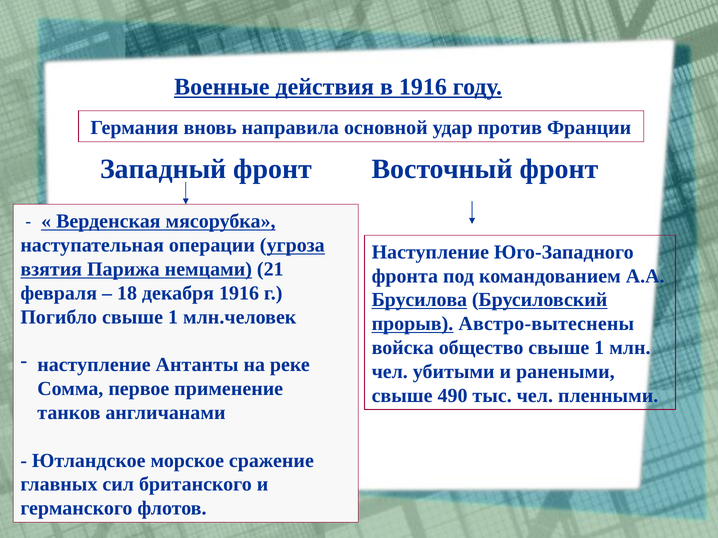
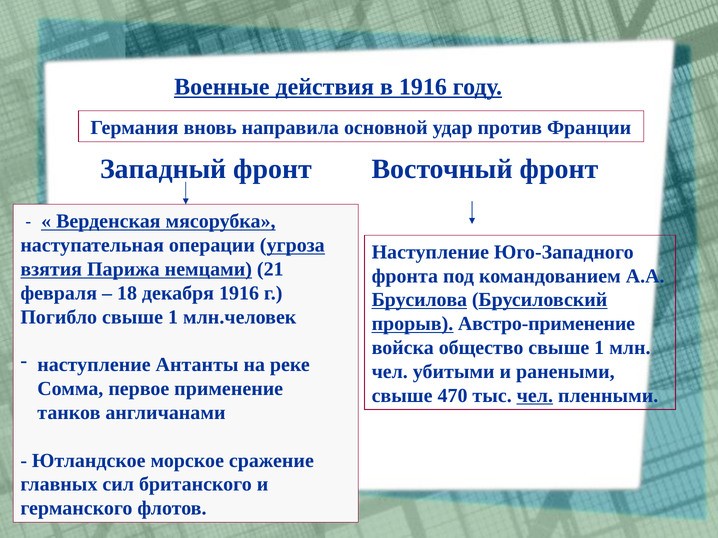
Австро-вытеснены: Австро-вытеснены -> Австро-применение
490: 490 -> 470
чел at (535, 396) underline: none -> present
